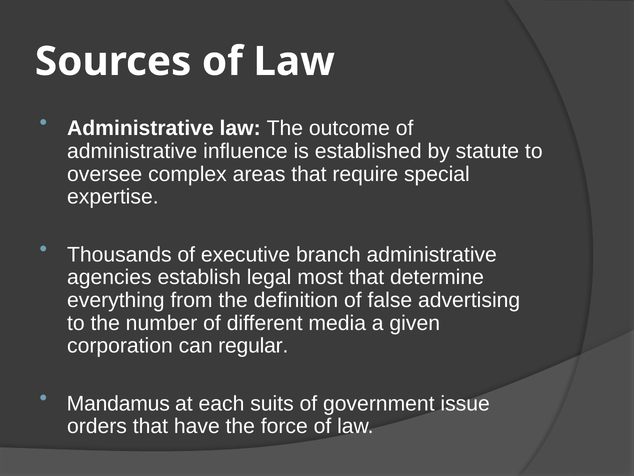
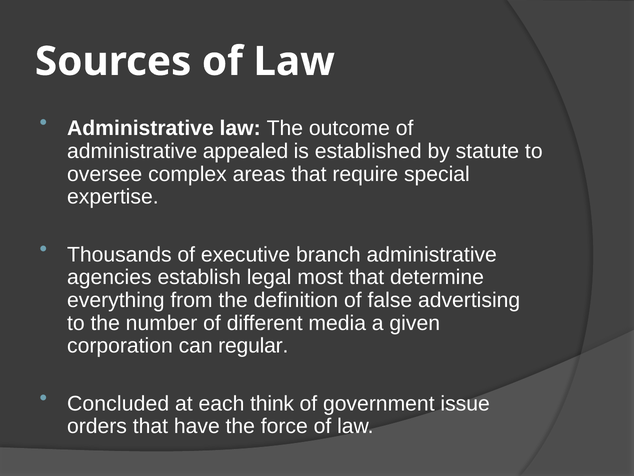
influence: influence -> appealed
Mandamus: Mandamus -> Concluded
suits: suits -> think
